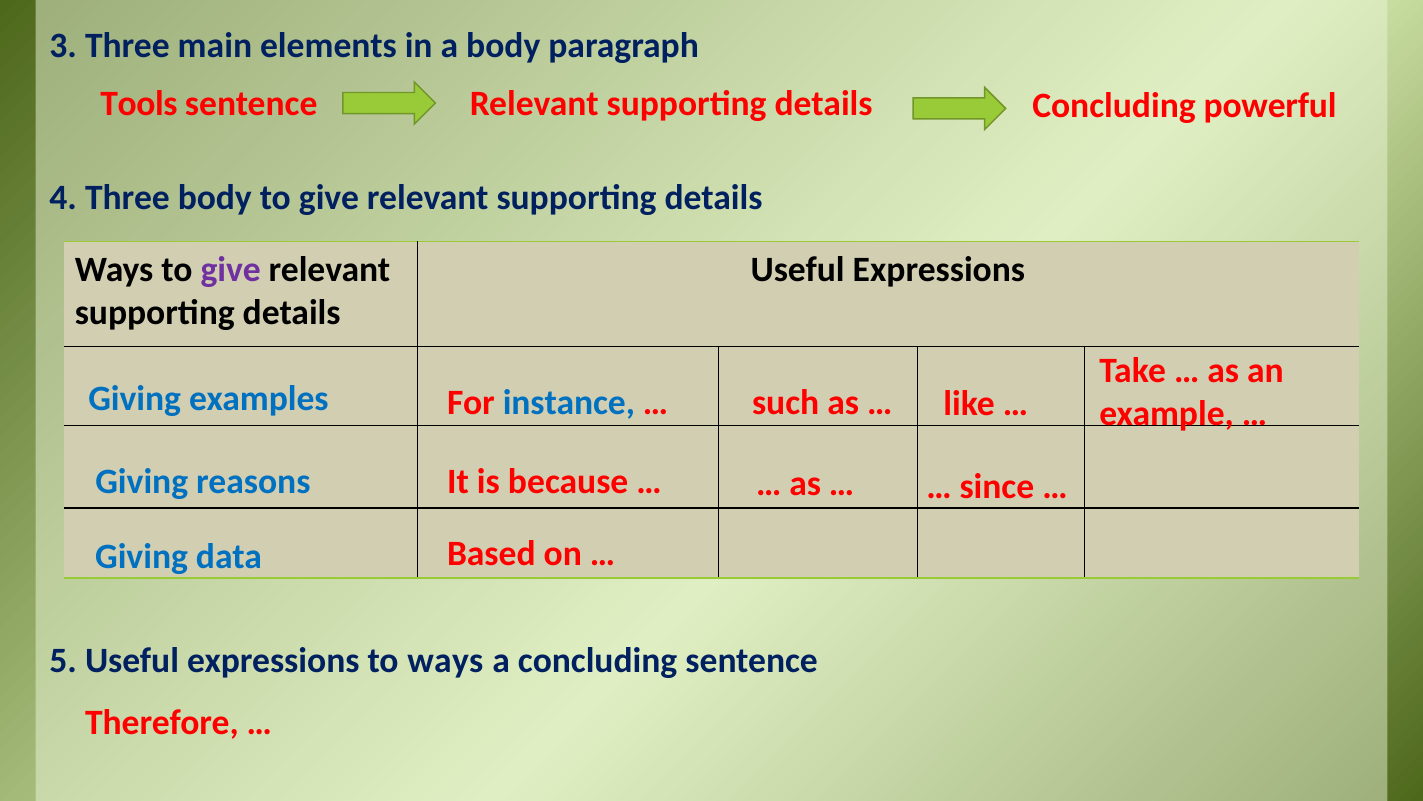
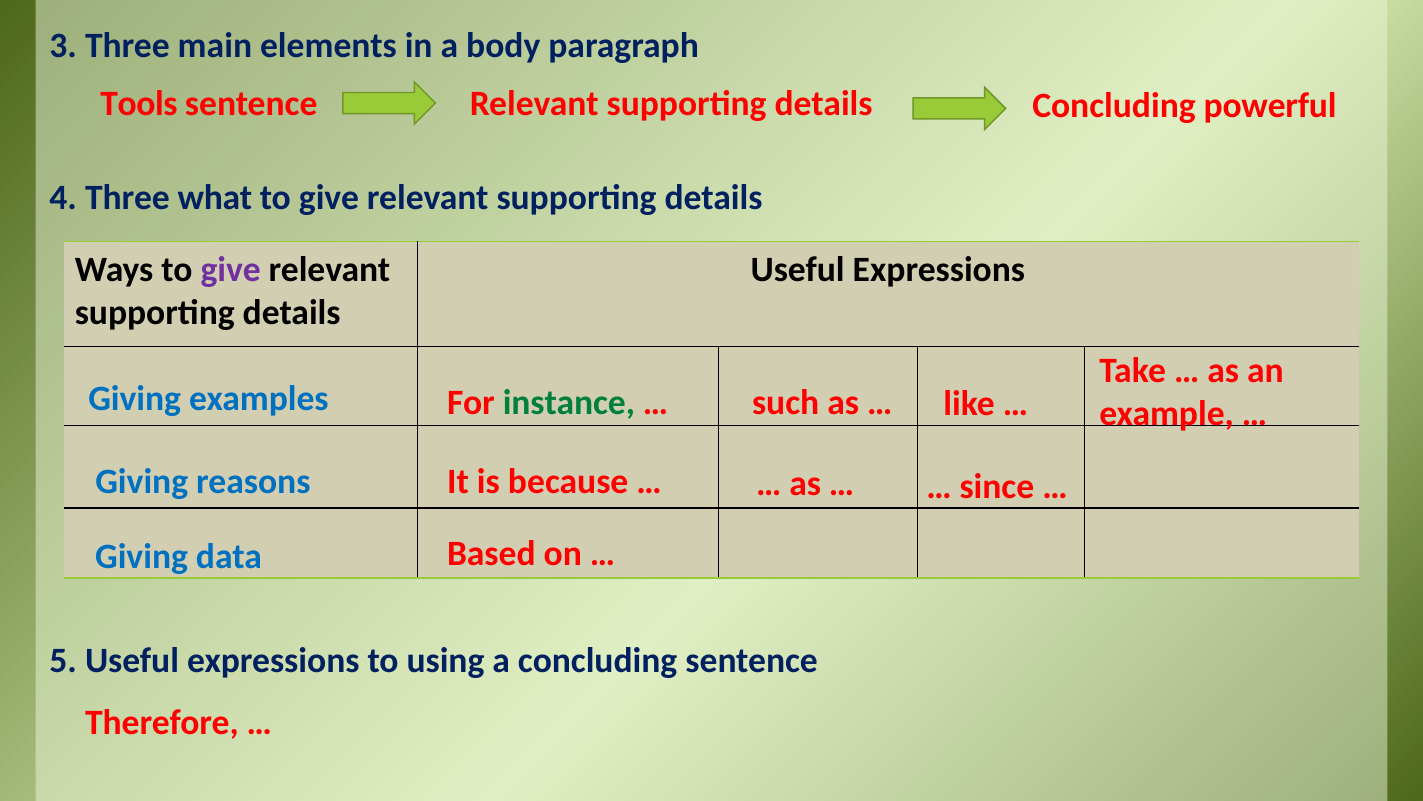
Three body: body -> what
instance colour: blue -> green
to ways: ways -> using
